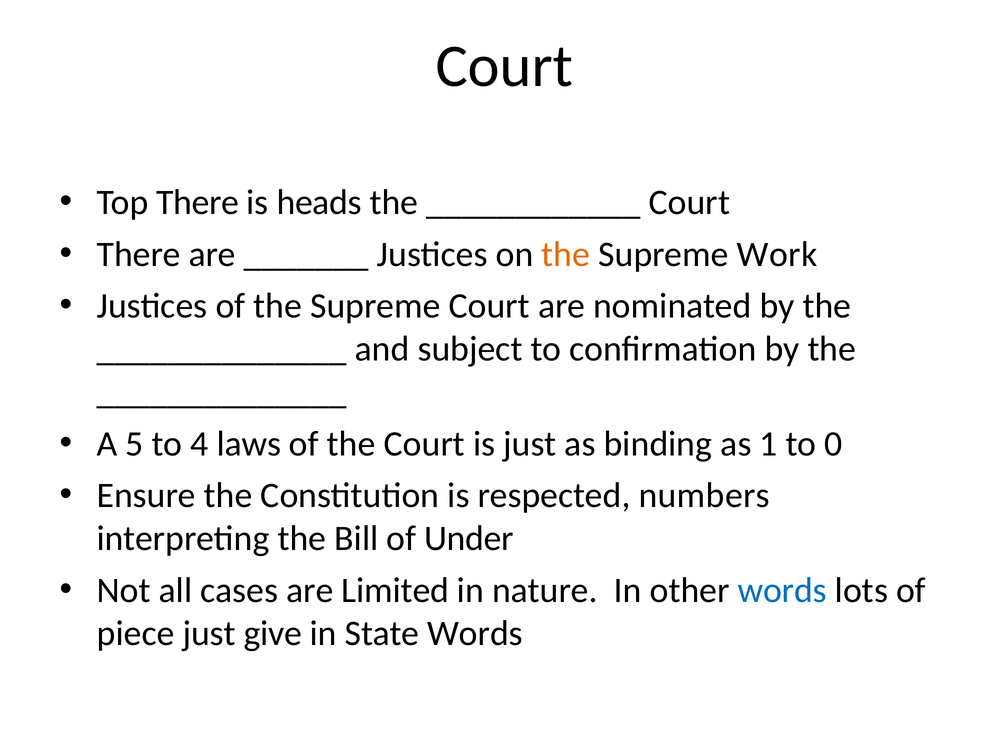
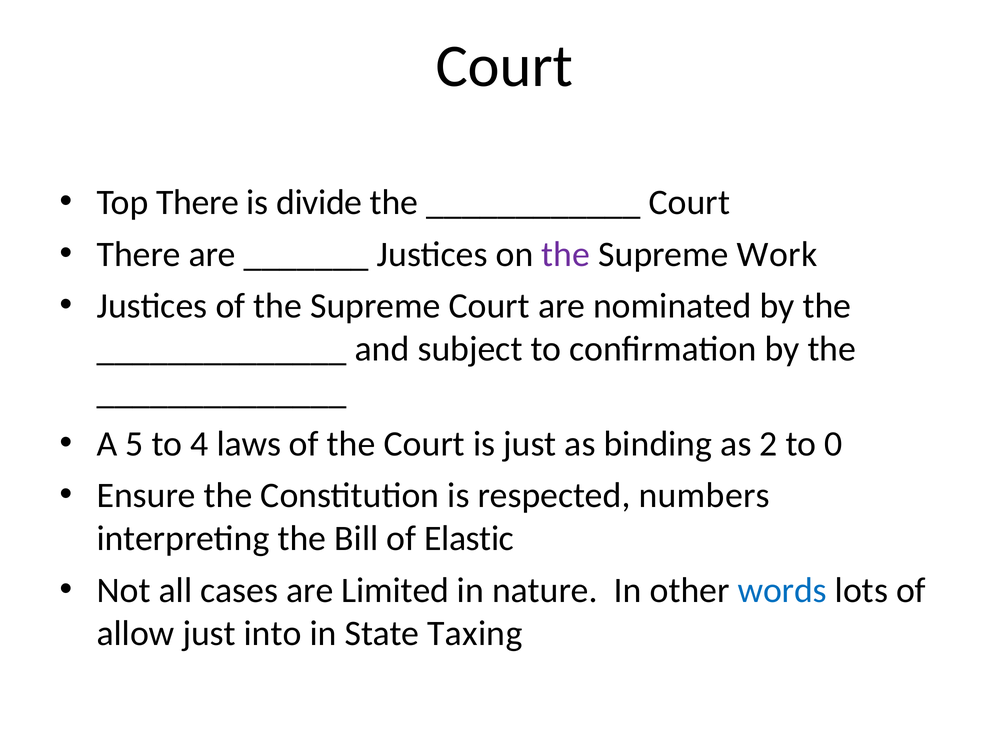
heads: heads -> divide
the at (566, 254) colour: orange -> purple
1: 1 -> 2
Under: Under -> Elastic
piece: piece -> allow
give: give -> into
State Words: Words -> Taxing
